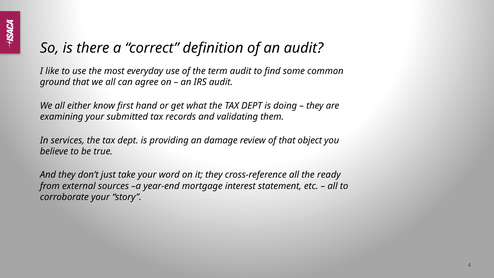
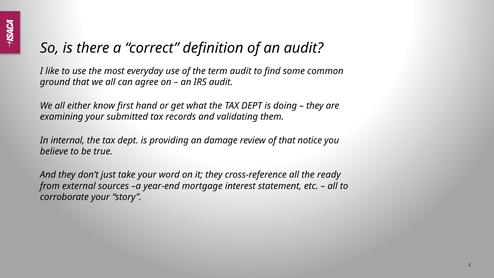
services: services -> internal
object: object -> notice
